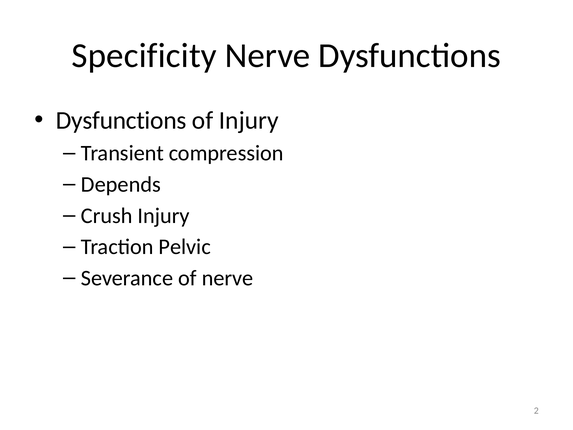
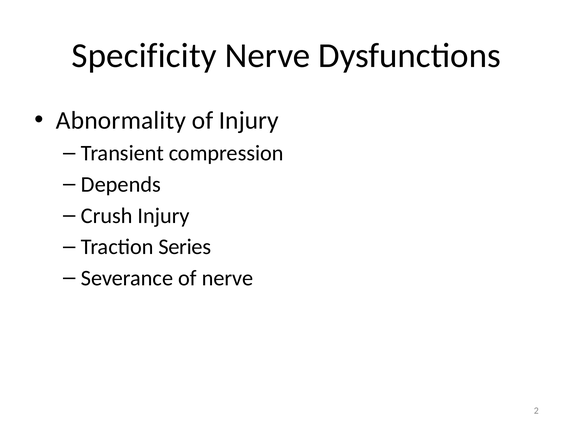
Dysfunctions at (121, 120): Dysfunctions -> Abnormality
Pelvic: Pelvic -> Series
